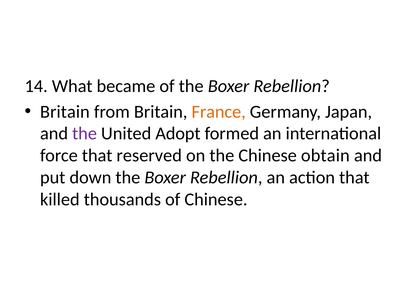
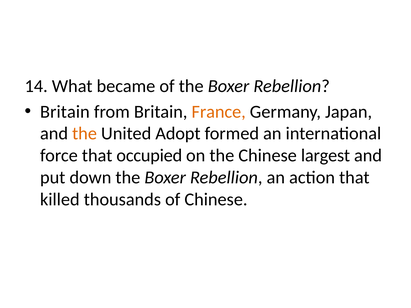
the at (85, 134) colour: purple -> orange
reserved: reserved -> occupied
obtain: obtain -> largest
